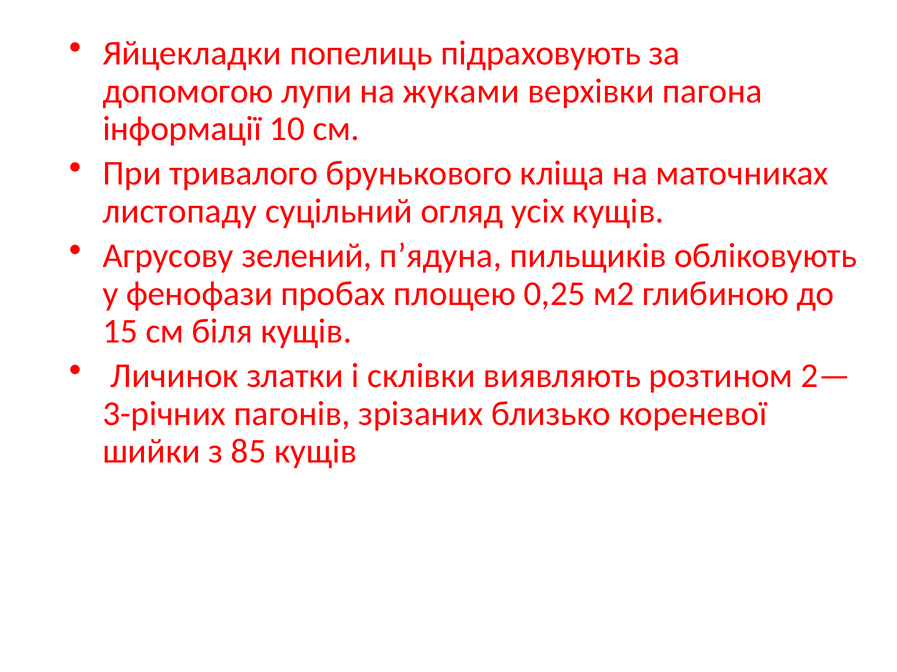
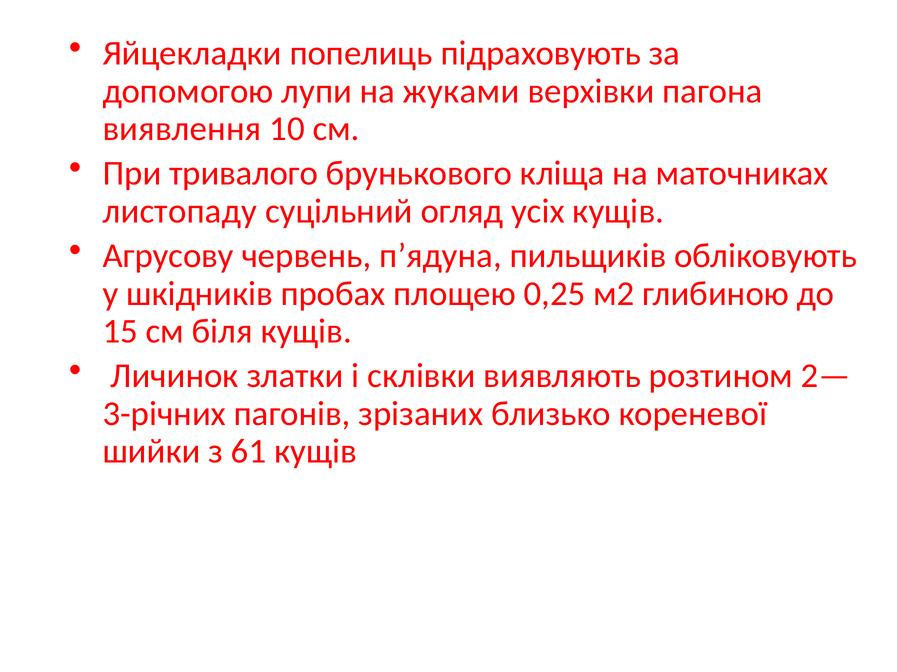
інформації: інформації -> виявлення
зелений: зелений -> червень
фенофази: фенофази -> шкідників
85: 85 -> 61
